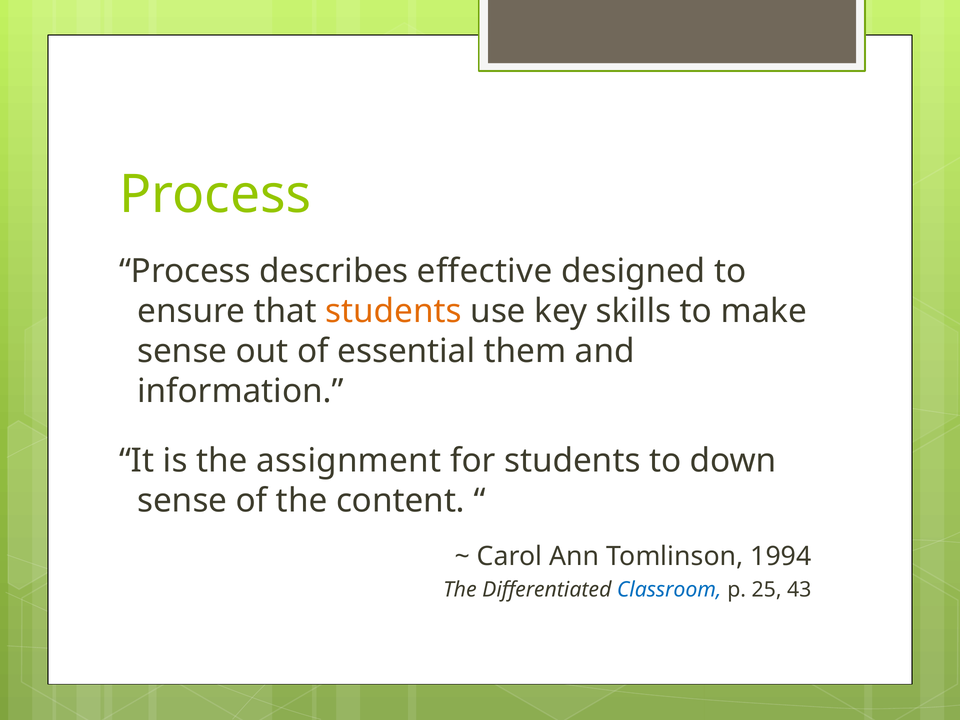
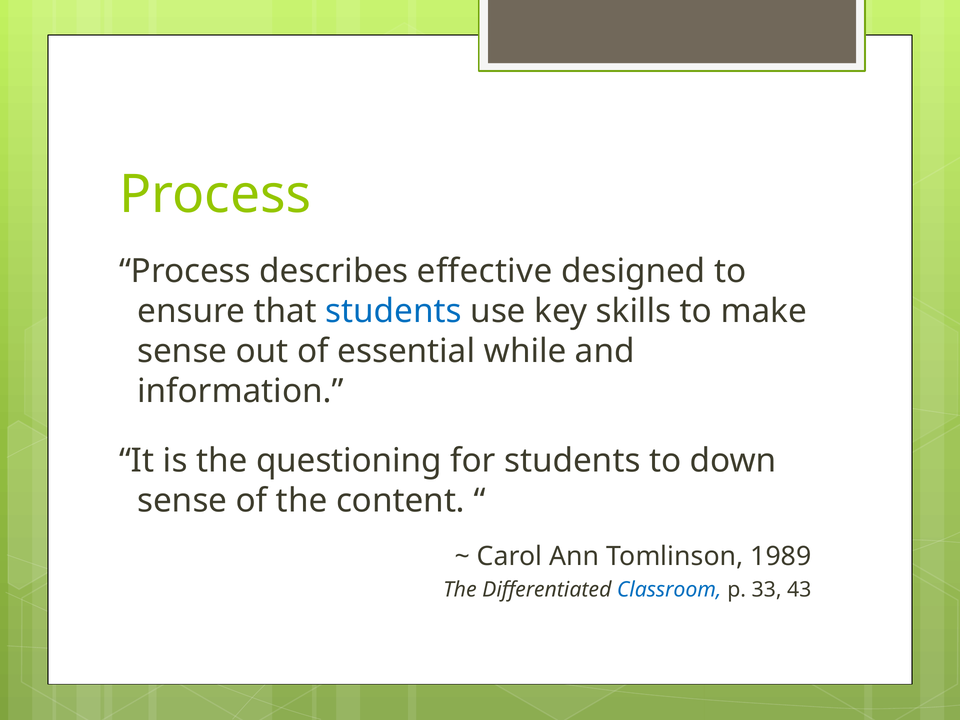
students at (394, 311) colour: orange -> blue
them: them -> while
assignment: assignment -> questioning
1994: 1994 -> 1989
25: 25 -> 33
